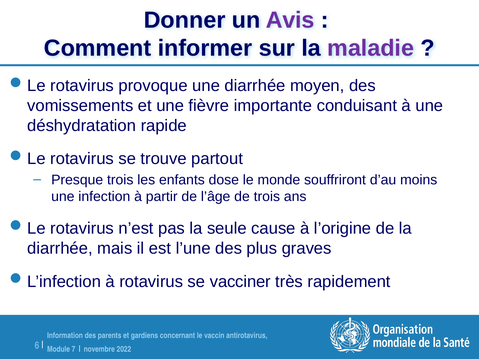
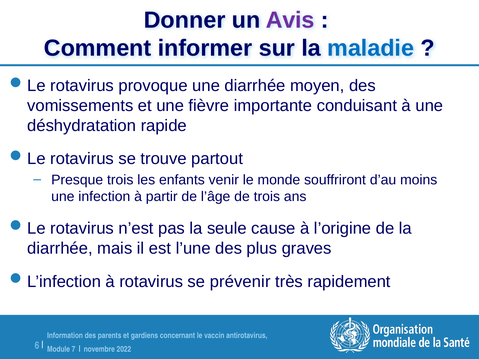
maladie colour: purple -> blue
dose: dose -> venir
vacciner: vacciner -> prévenir
